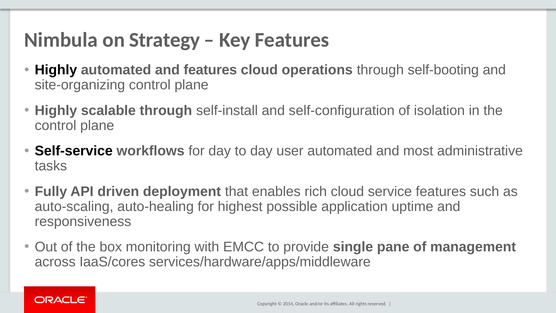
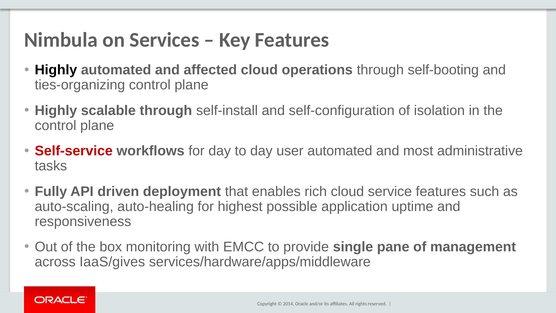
Strategy: Strategy -> Services
and features: features -> affected
site-organizing: site-organizing -> ties-organizing
Self-service colour: black -> red
IaaS/cores: IaaS/cores -> IaaS/gives
